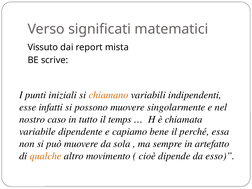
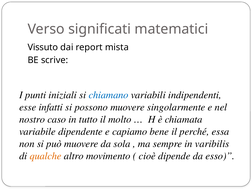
chiamano colour: orange -> blue
temps: temps -> molto
artefatto: artefatto -> varibilis
